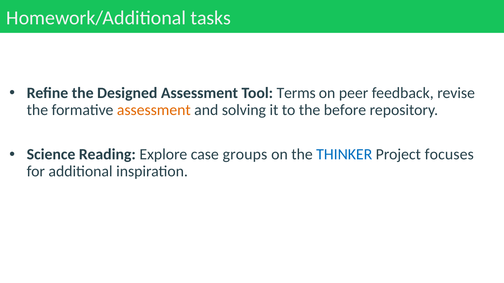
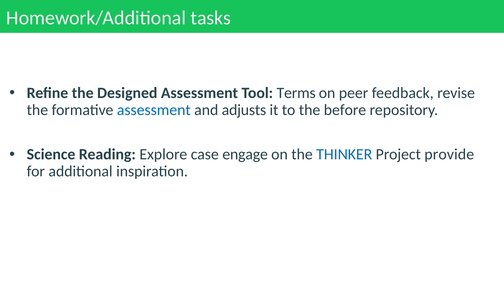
assessment at (154, 110) colour: orange -> blue
solving: solving -> adjusts
groups: groups -> engage
focuses: focuses -> provide
